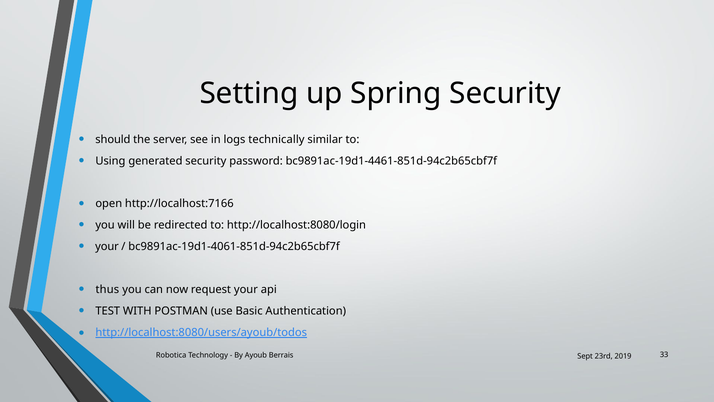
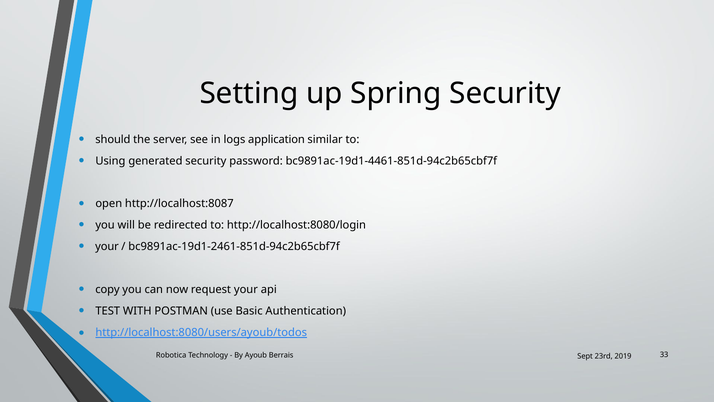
technically: technically -> application
http://localhost:7166: http://localhost:7166 -> http://localhost:8087
bc9891ac-19d1-4061-851d-94c2b65cbf7f: bc9891ac-19d1-4061-851d-94c2b65cbf7f -> bc9891ac-19d1-2461-851d-94c2b65cbf7f
thus: thus -> copy
